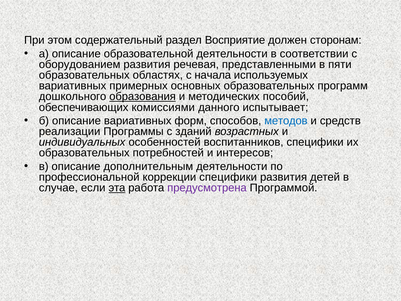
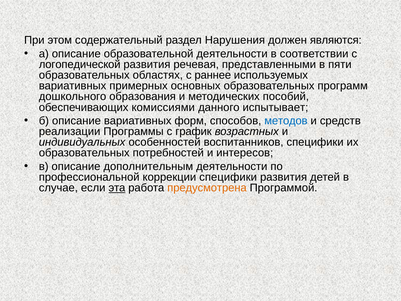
Восприятие: Восприятие -> Нарушения
сторонам: сторонам -> являются
оборудованием: оборудованием -> логопедической
начала: начала -> раннее
образования underline: present -> none
зданий: зданий -> график
предусмотрена colour: purple -> orange
